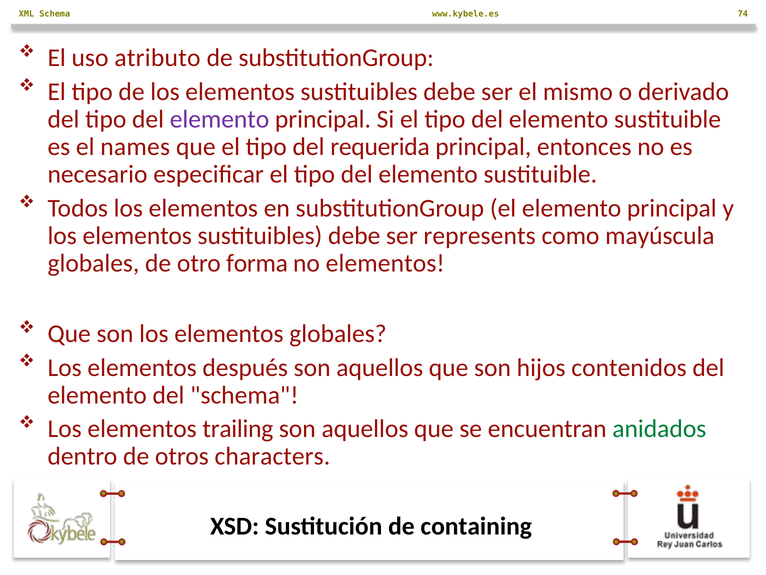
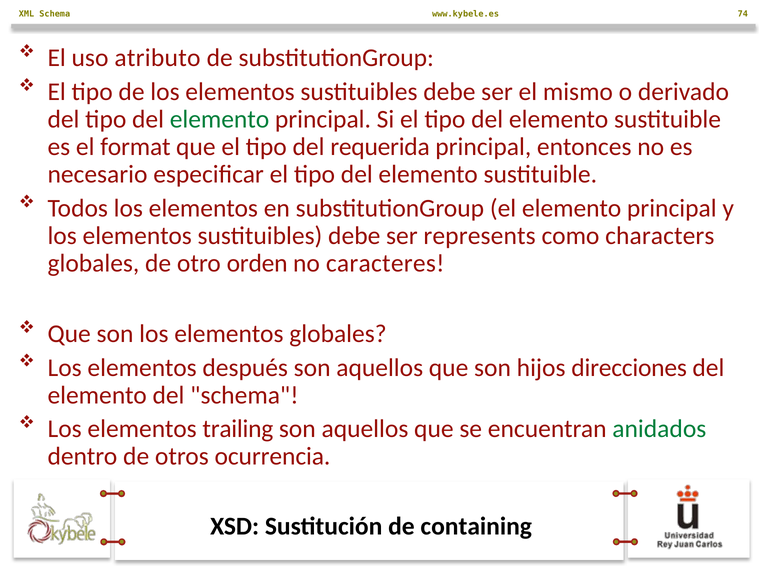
elemento at (220, 119) colour: purple -> green
names: names -> format
mayúscula: mayúscula -> characters
forma: forma -> orden
no elementos: elementos -> caracteres
contenidos: contenidos -> direcciones
characters: characters -> ocurrencia
